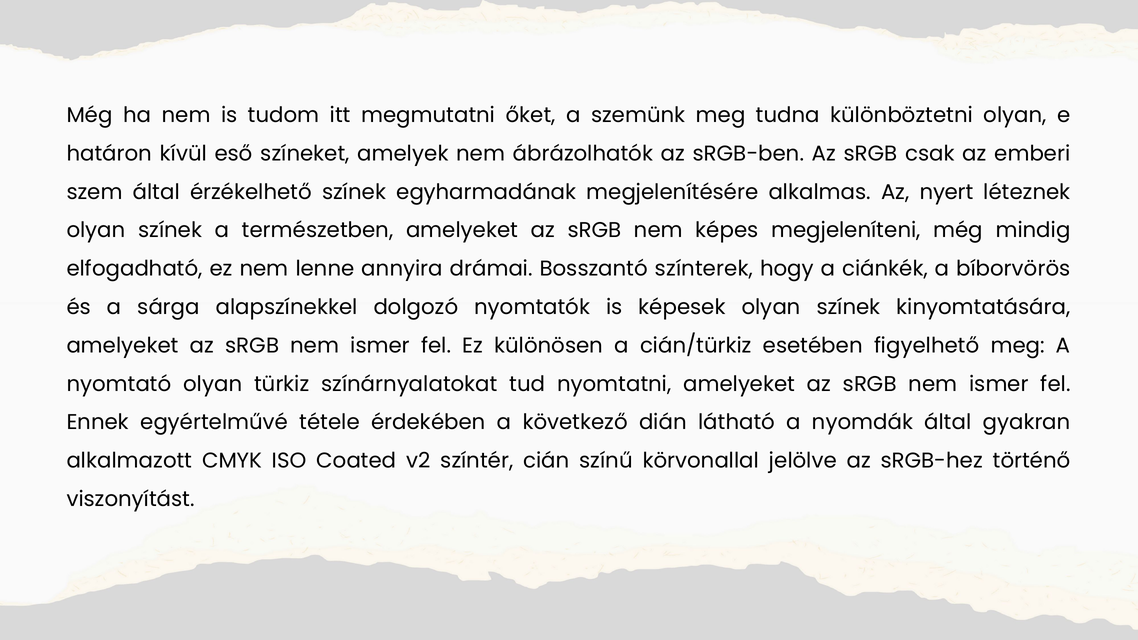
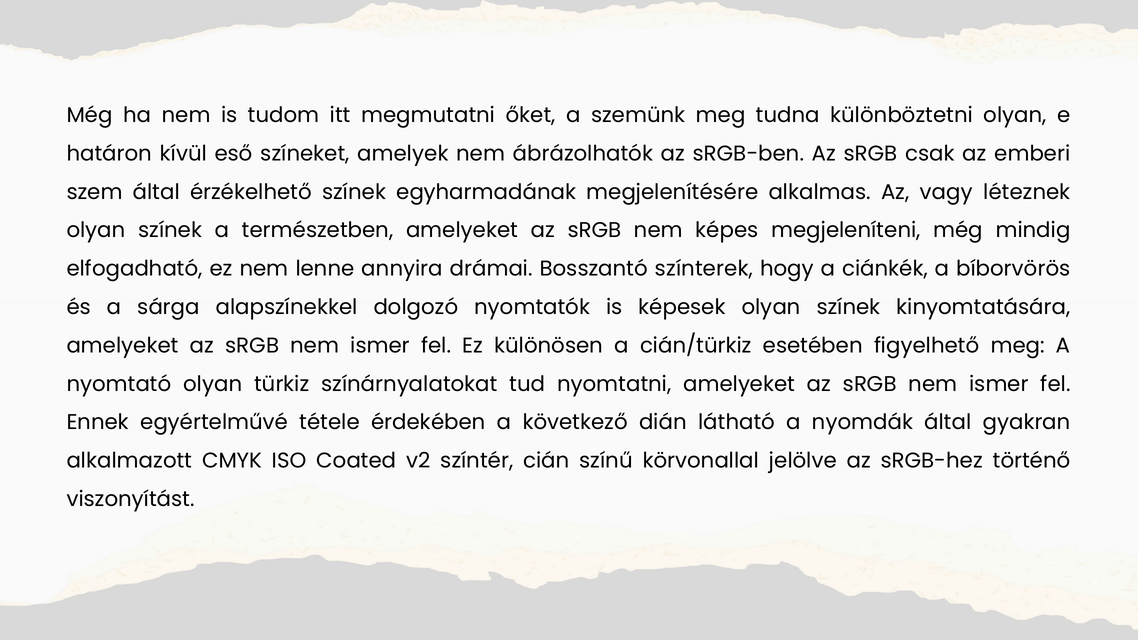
nyert: nyert -> vagy
